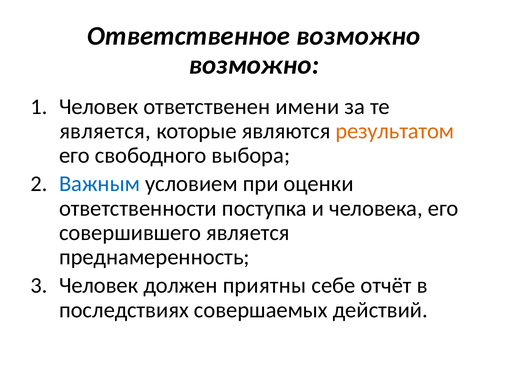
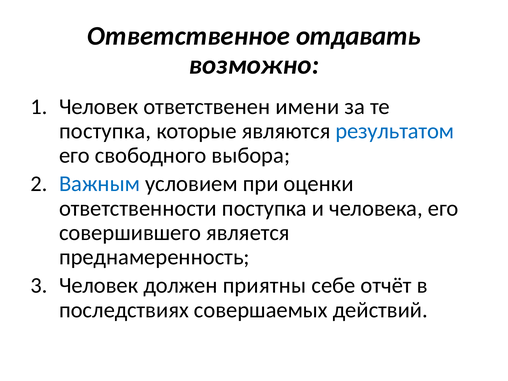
Ответственное возможно: возможно -> отдавать
является at (105, 131): является -> поступка
результатом colour: orange -> blue
